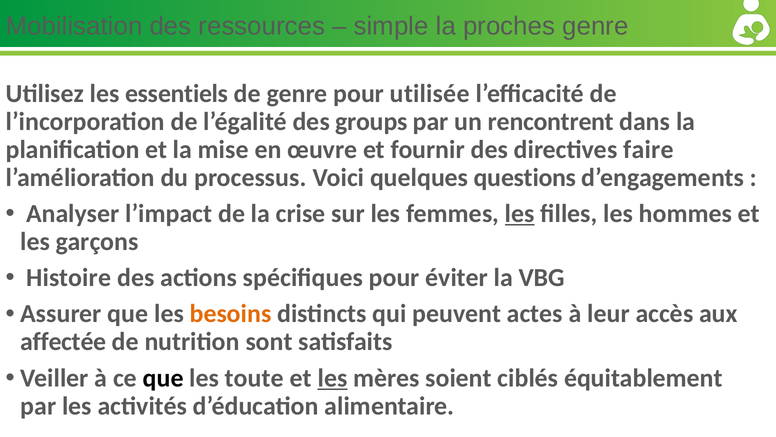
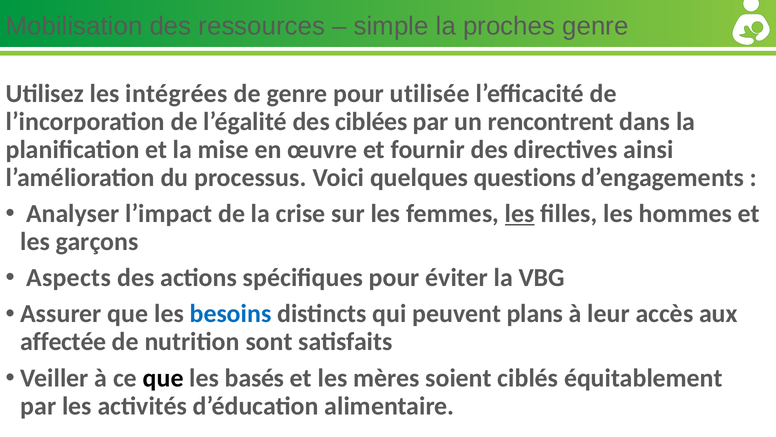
essentiels: essentiels -> intégrées
groups: groups -> ciblées
faire: faire -> ainsi
Histoire: Histoire -> Aspects
besoins colour: orange -> blue
actes: actes -> plans
toute: toute -> basés
les at (332, 378) underline: present -> none
